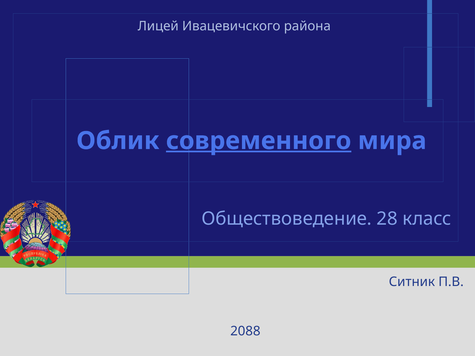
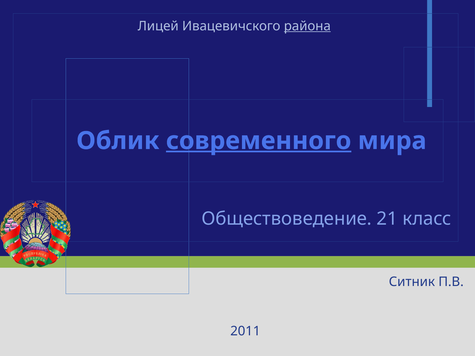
района underline: none -> present
28: 28 -> 21
2088: 2088 -> 2011
